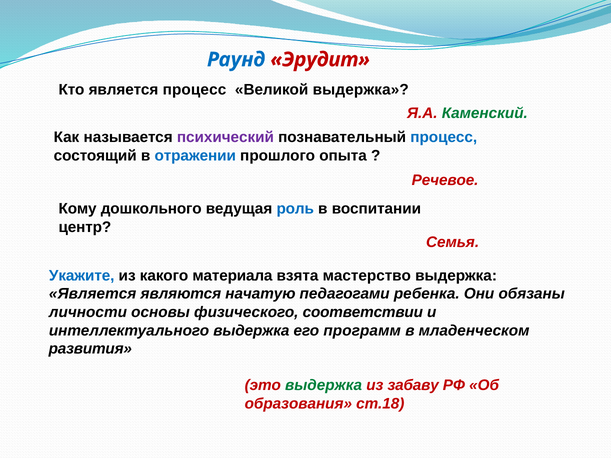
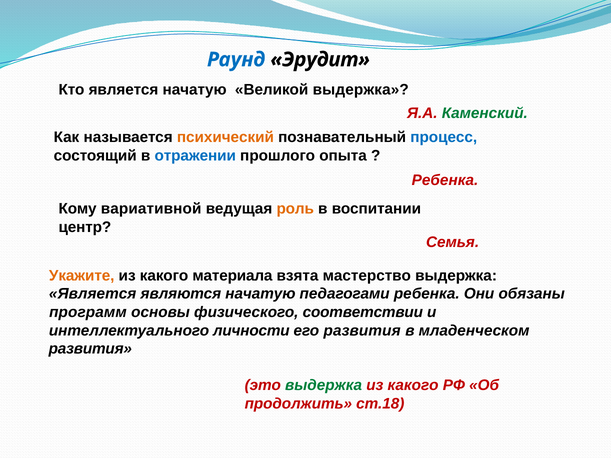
Эрудит colour: red -> black
является процесс: процесс -> начатую
психический colour: purple -> orange
Речевое at (445, 180): Речевое -> Ребенка
дошкольного: дошкольного -> вариативной
роль colour: blue -> orange
Укажите colour: blue -> orange
личности: личности -> программ
интеллектуального выдержка: выдержка -> личности
его программ: программ -> развития
забаву at (413, 386): забаву -> какого
образования: образования -> продолжить
